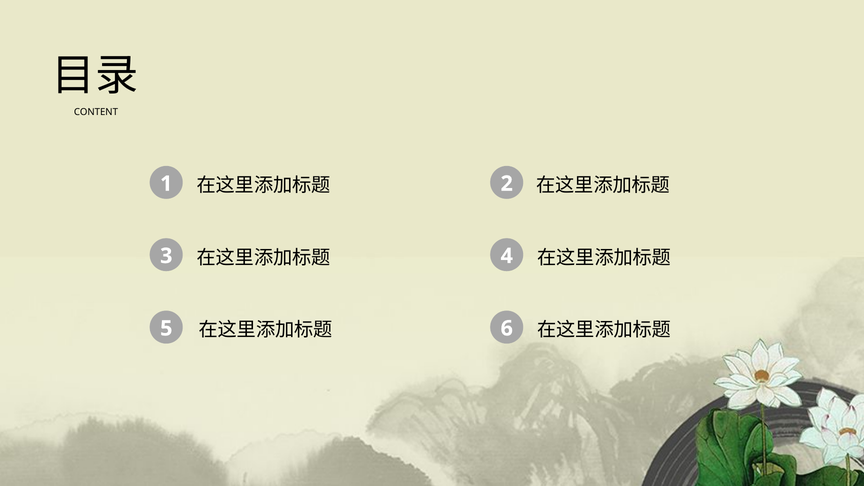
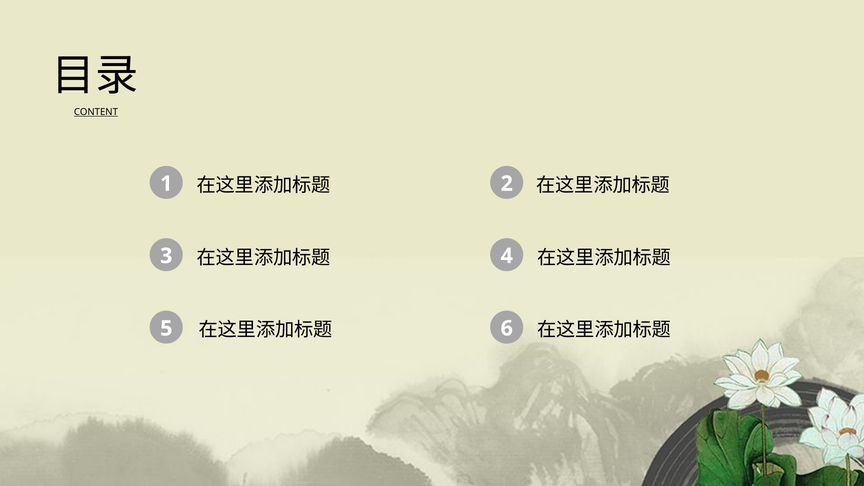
CONTENT underline: none -> present
